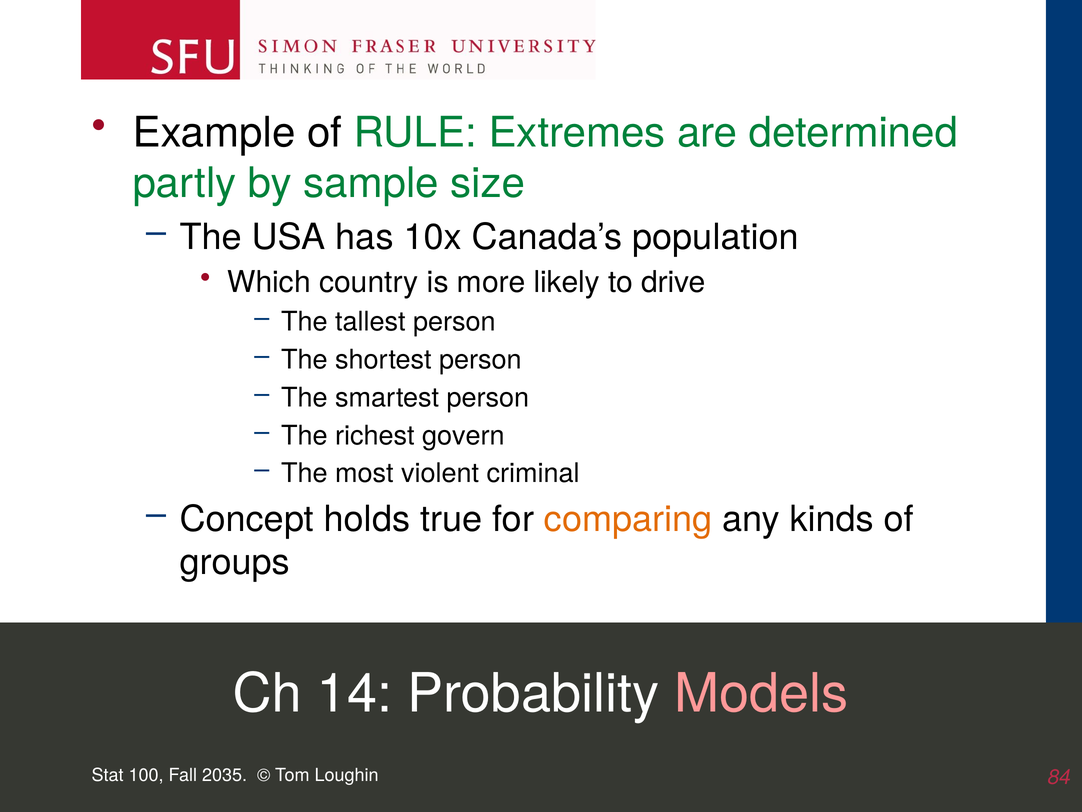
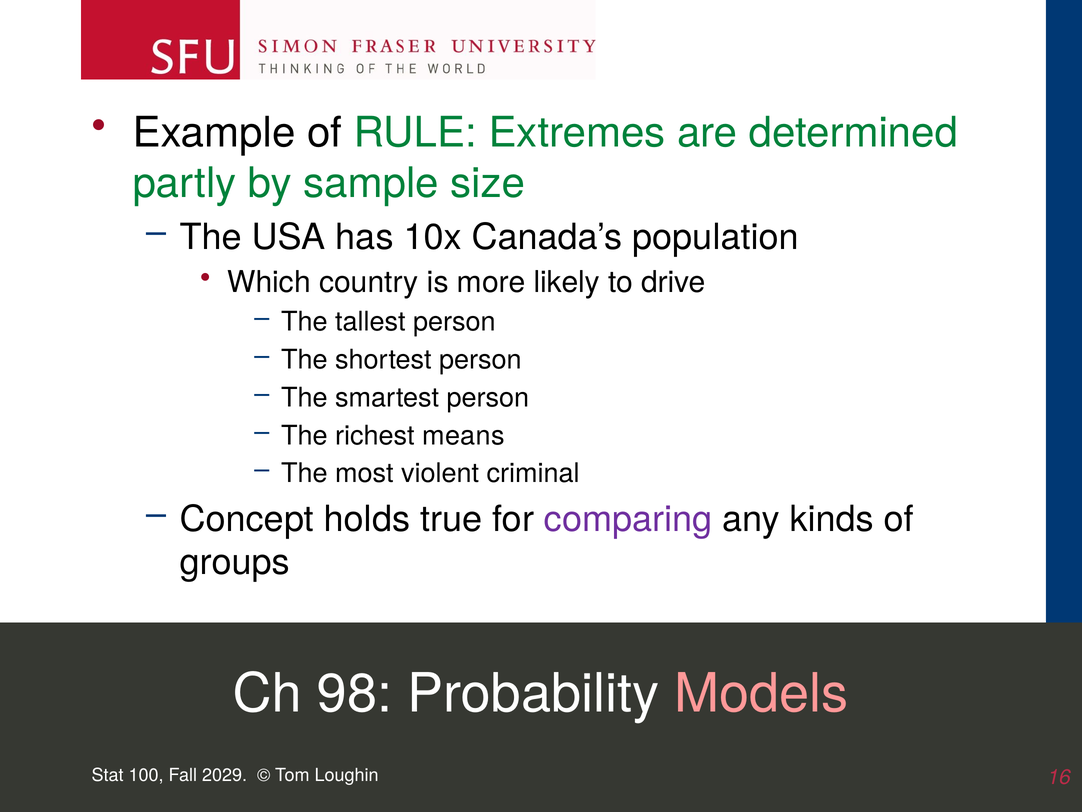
govern: govern -> means
comparing colour: orange -> purple
14: 14 -> 98
2035: 2035 -> 2029
84: 84 -> 16
